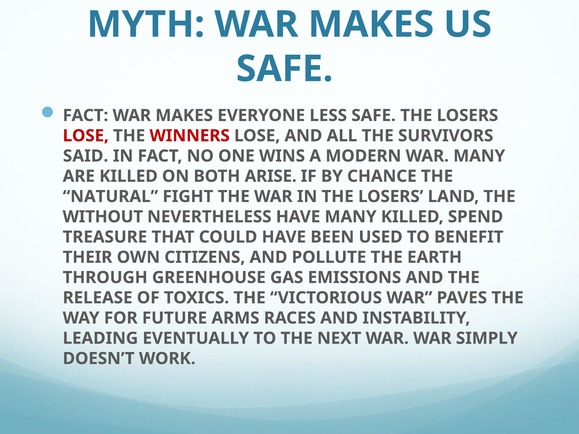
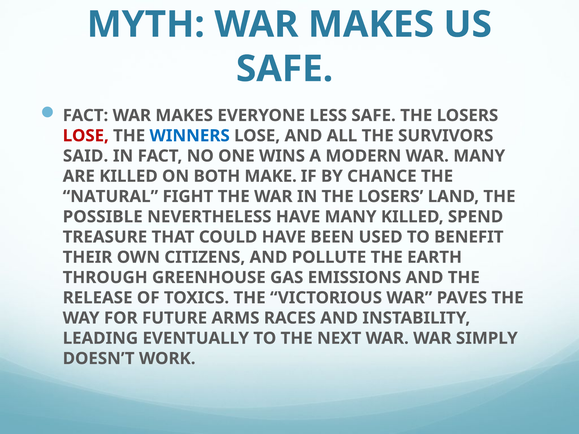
WINNERS colour: red -> blue
ARISE: ARISE -> MAKE
WITHOUT: WITHOUT -> POSSIBLE
